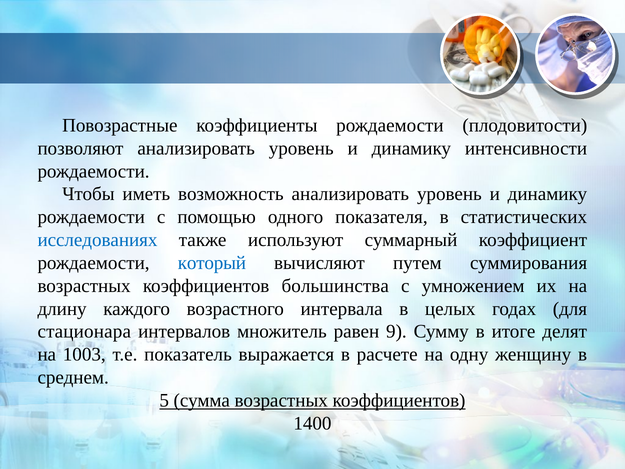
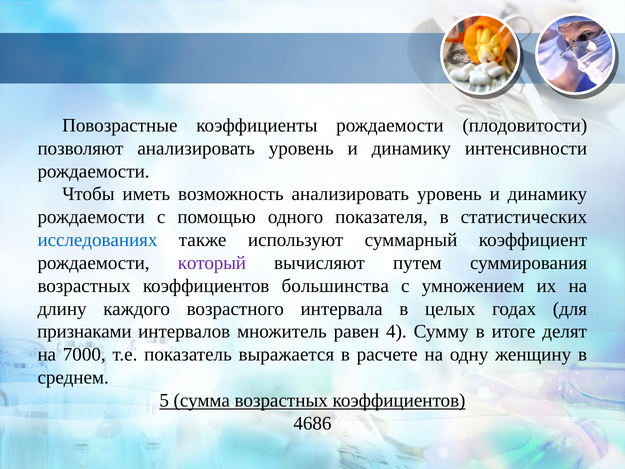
который colour: blue -> purple
стационара: стационара -> признаками
9: 9 -> 4
1003: 1003 -> 7000
1400: 1400 -> 4686
